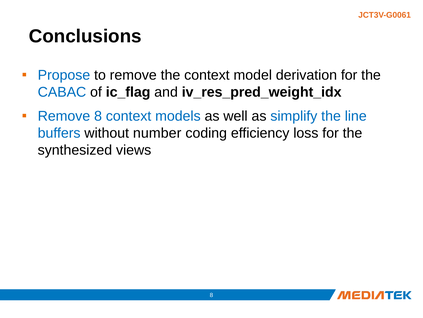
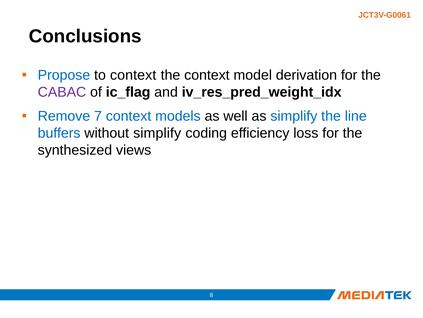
to remove: remove -> context
CABAC colour: blue -> purple
Remove 8: 8 -> 7
without number: number -> simplify
